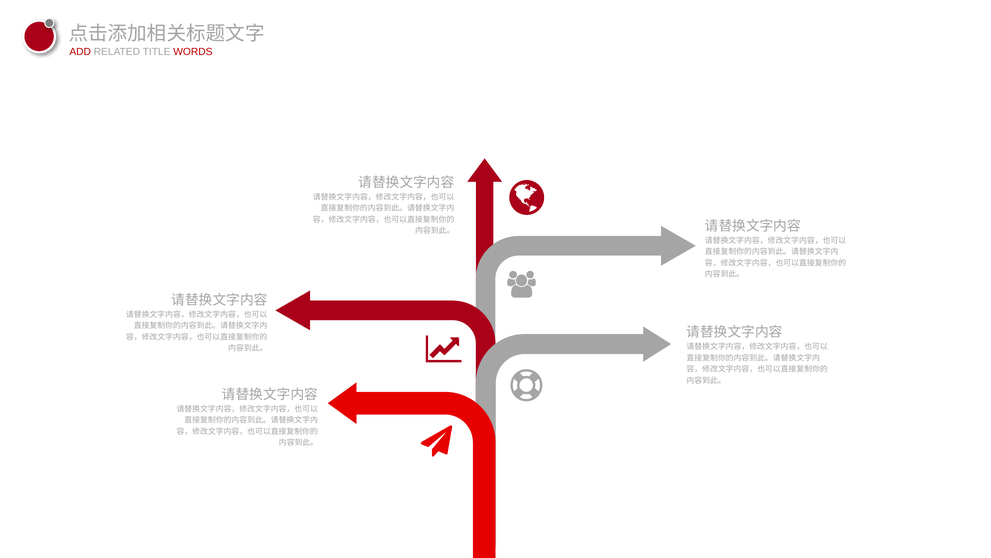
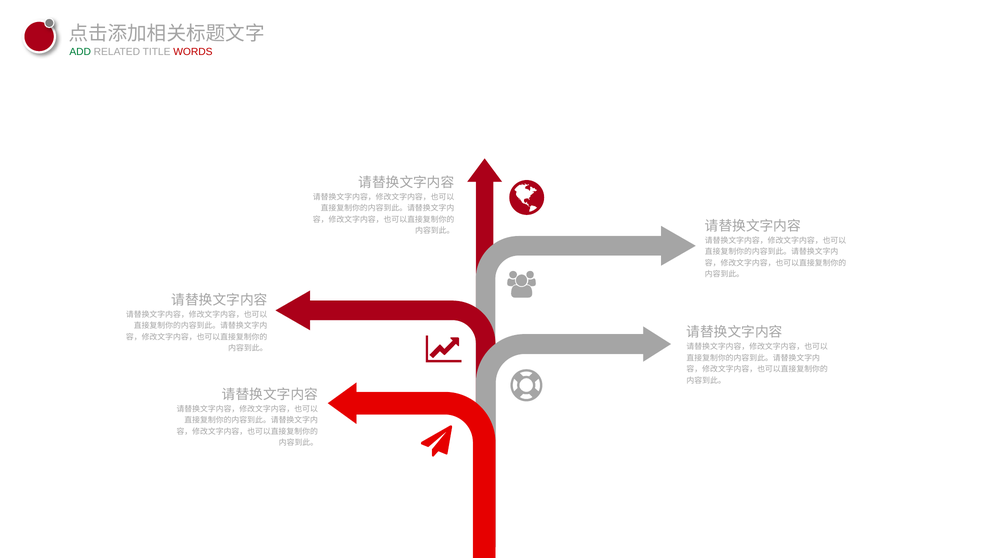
ADD colour: red -> green
